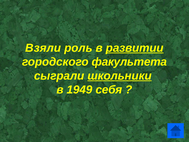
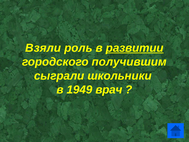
факультета: факультета -> получившим
школьники underline: present -> none
себя: себя -> врач
